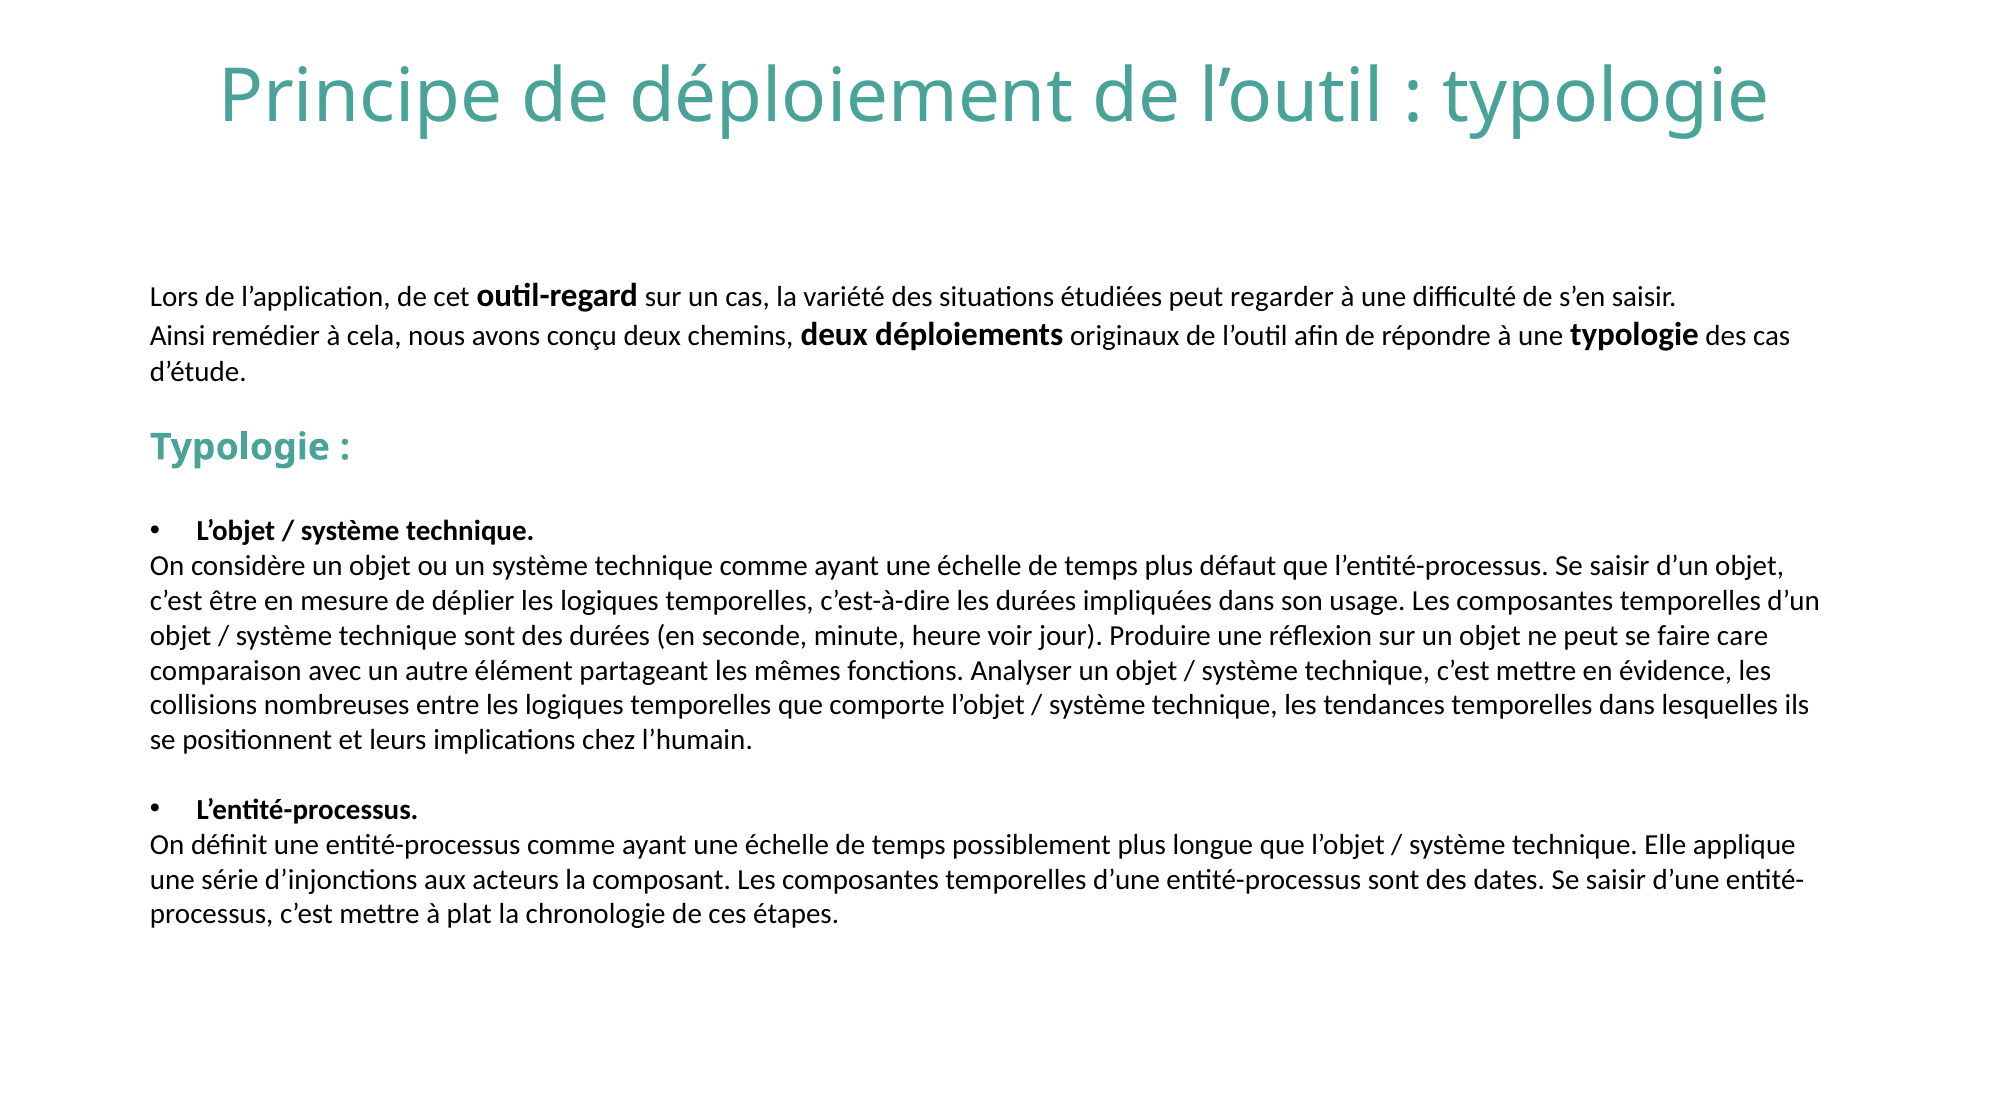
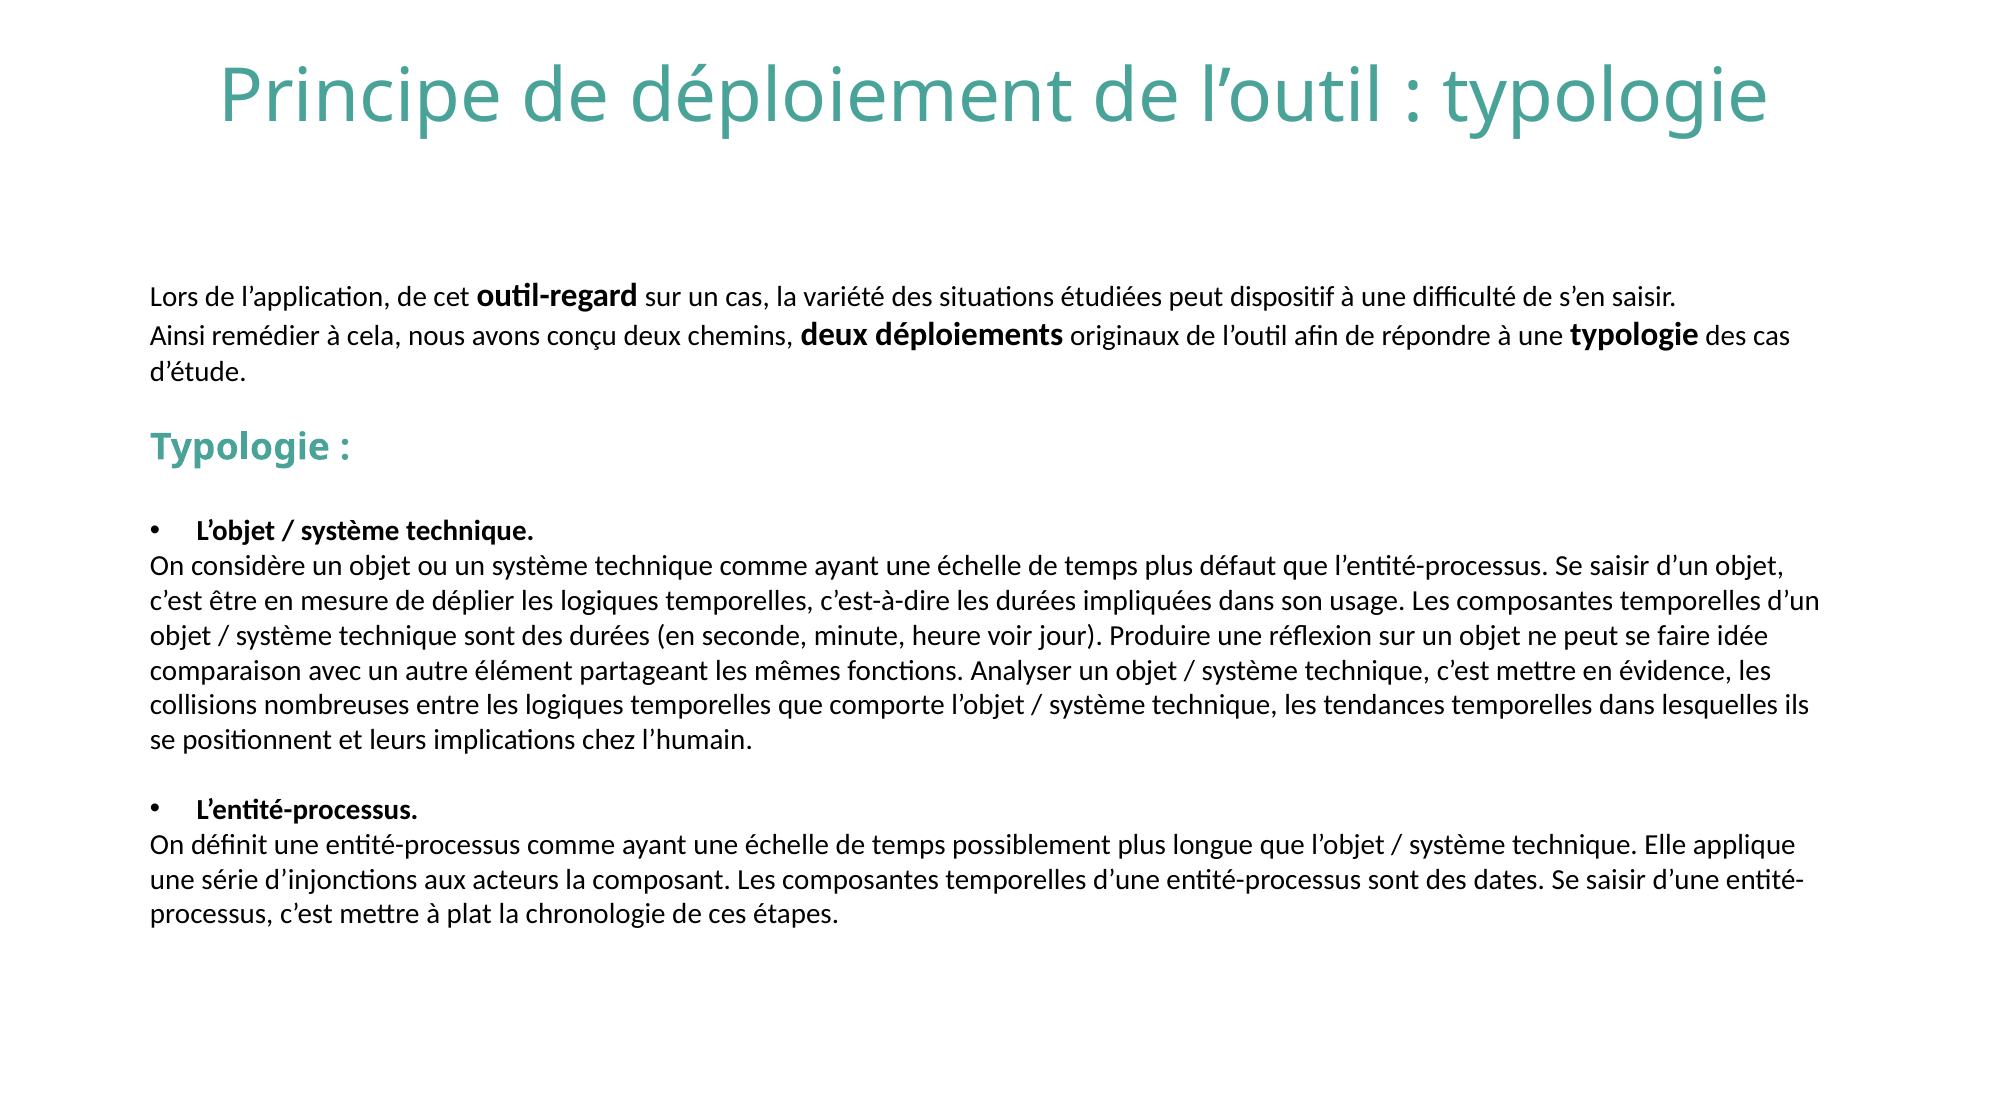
regarder: regarder -> dispositif
care: care -> idée
